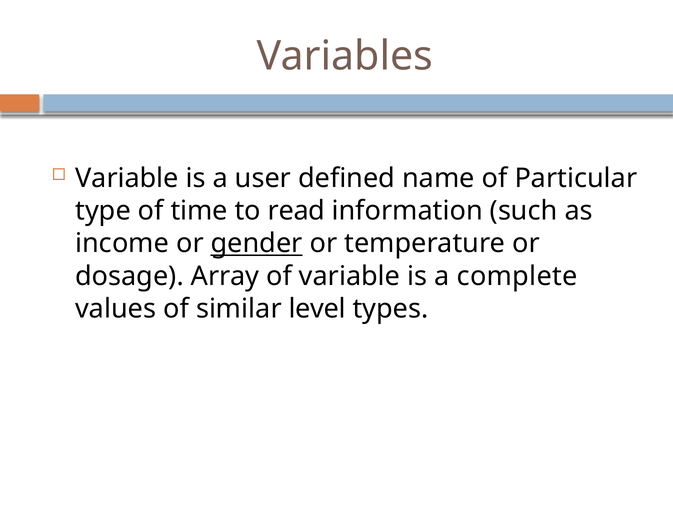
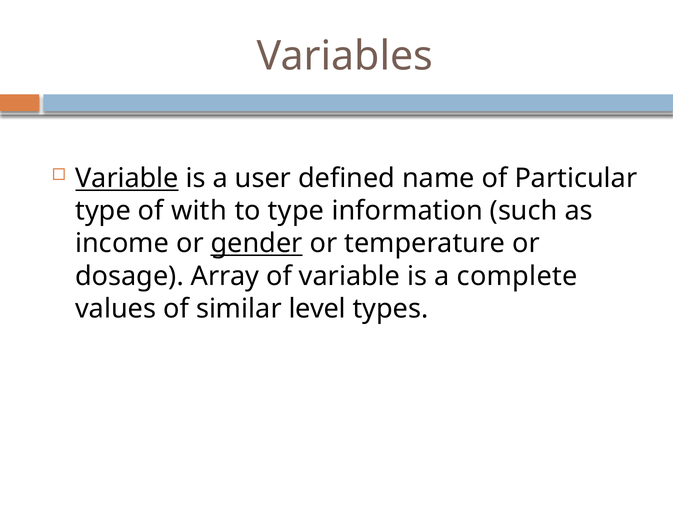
Variable at (127, 178) underline: none -> present
time: time -> with
to read: read -> type
